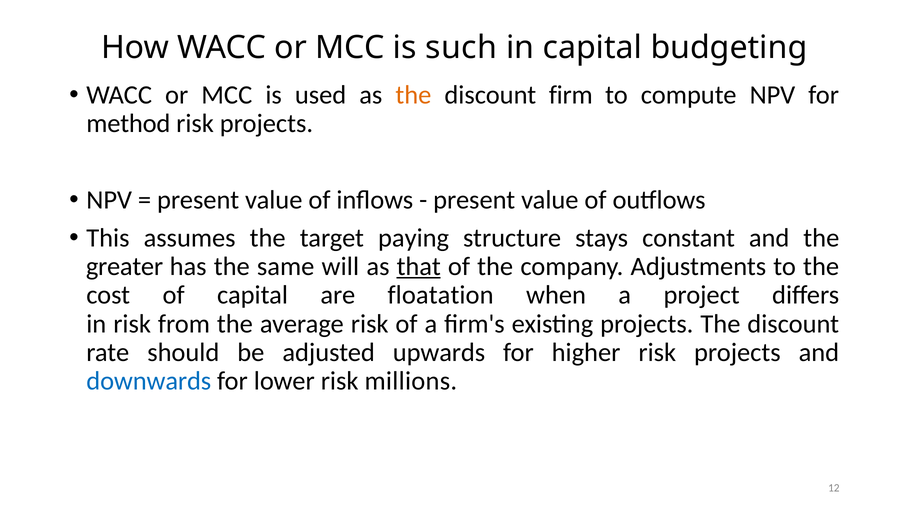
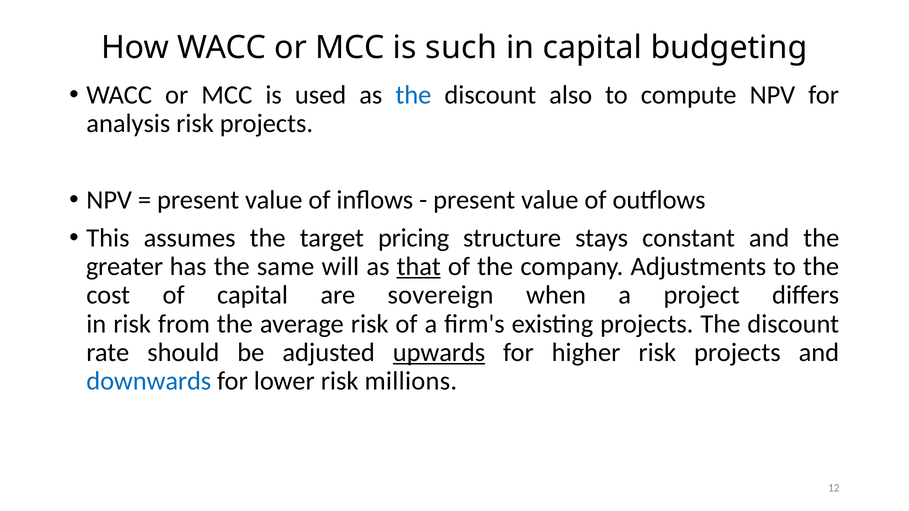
the at (413, 95) colour: orange -> blue
firm: firm -> also
method: method -> analysis
paying: paying -> pricing
floatation: floatation -> sovereign
upwards underline: none -> present
